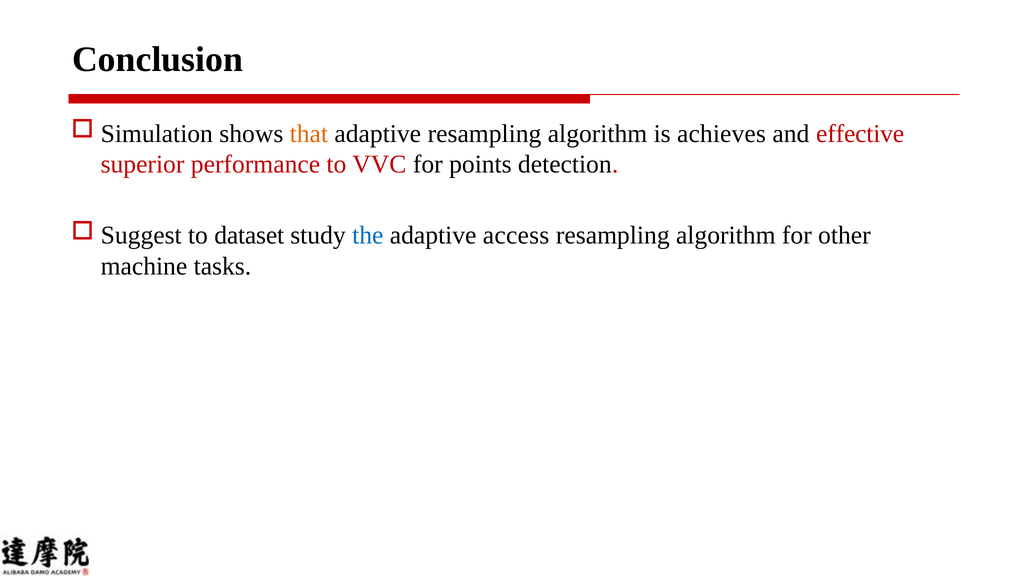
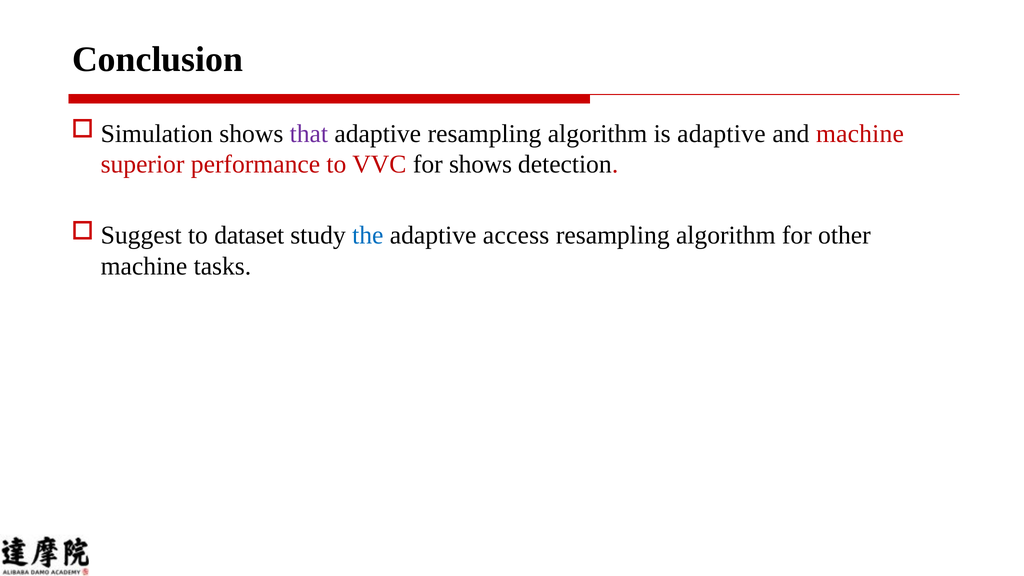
that colour: orange -> purple
is achieves: achieves -> adaptive
and effective: effective -> machine
for points: points -> shows
